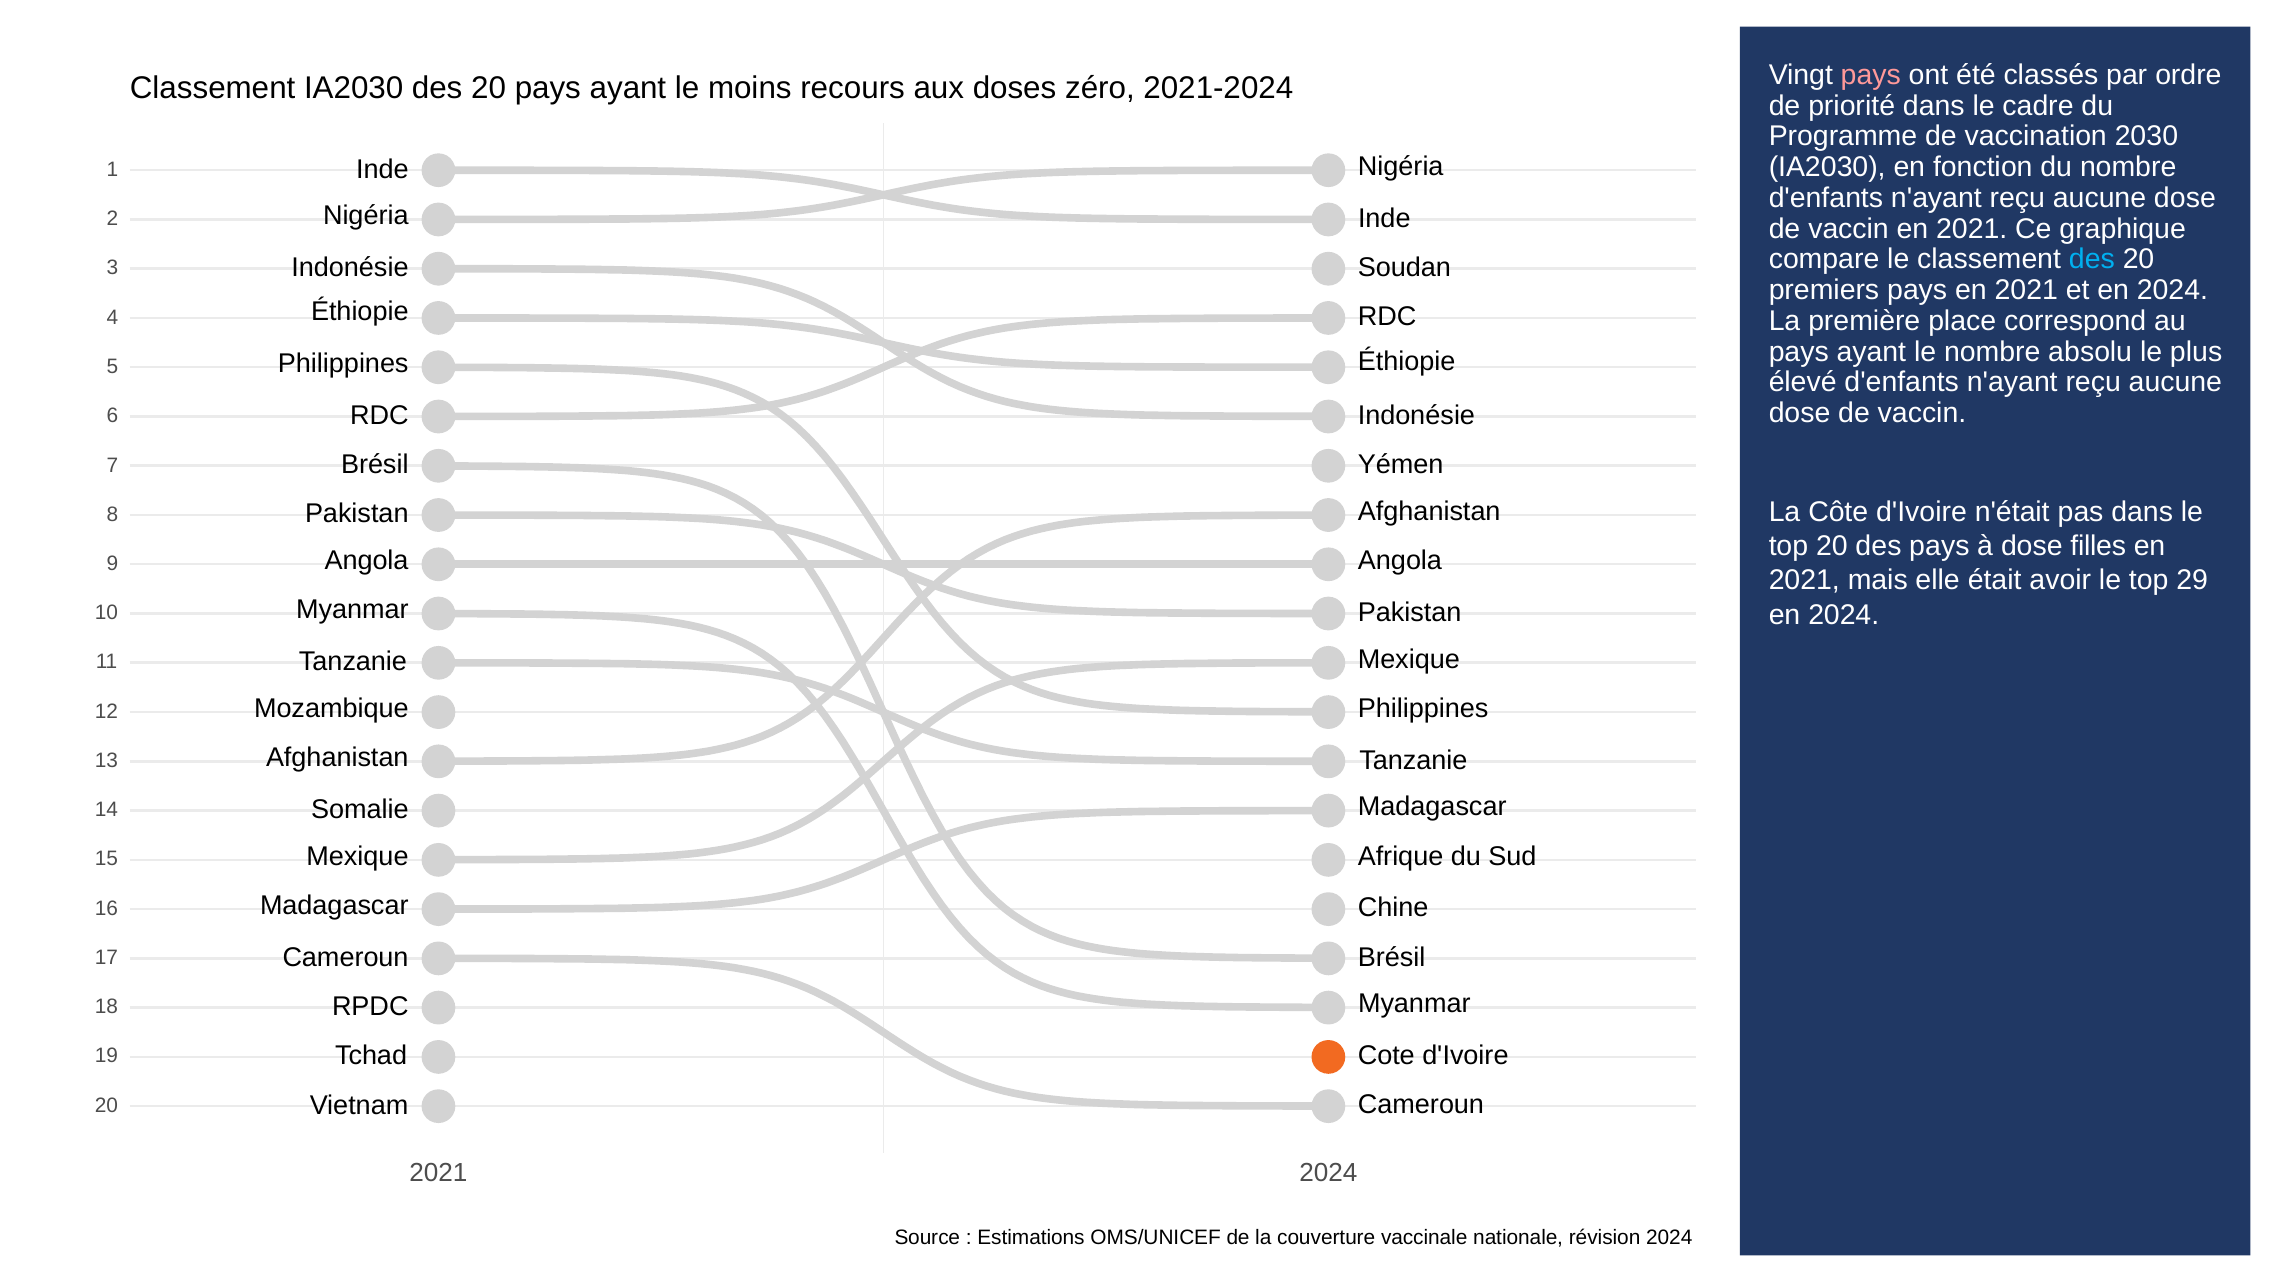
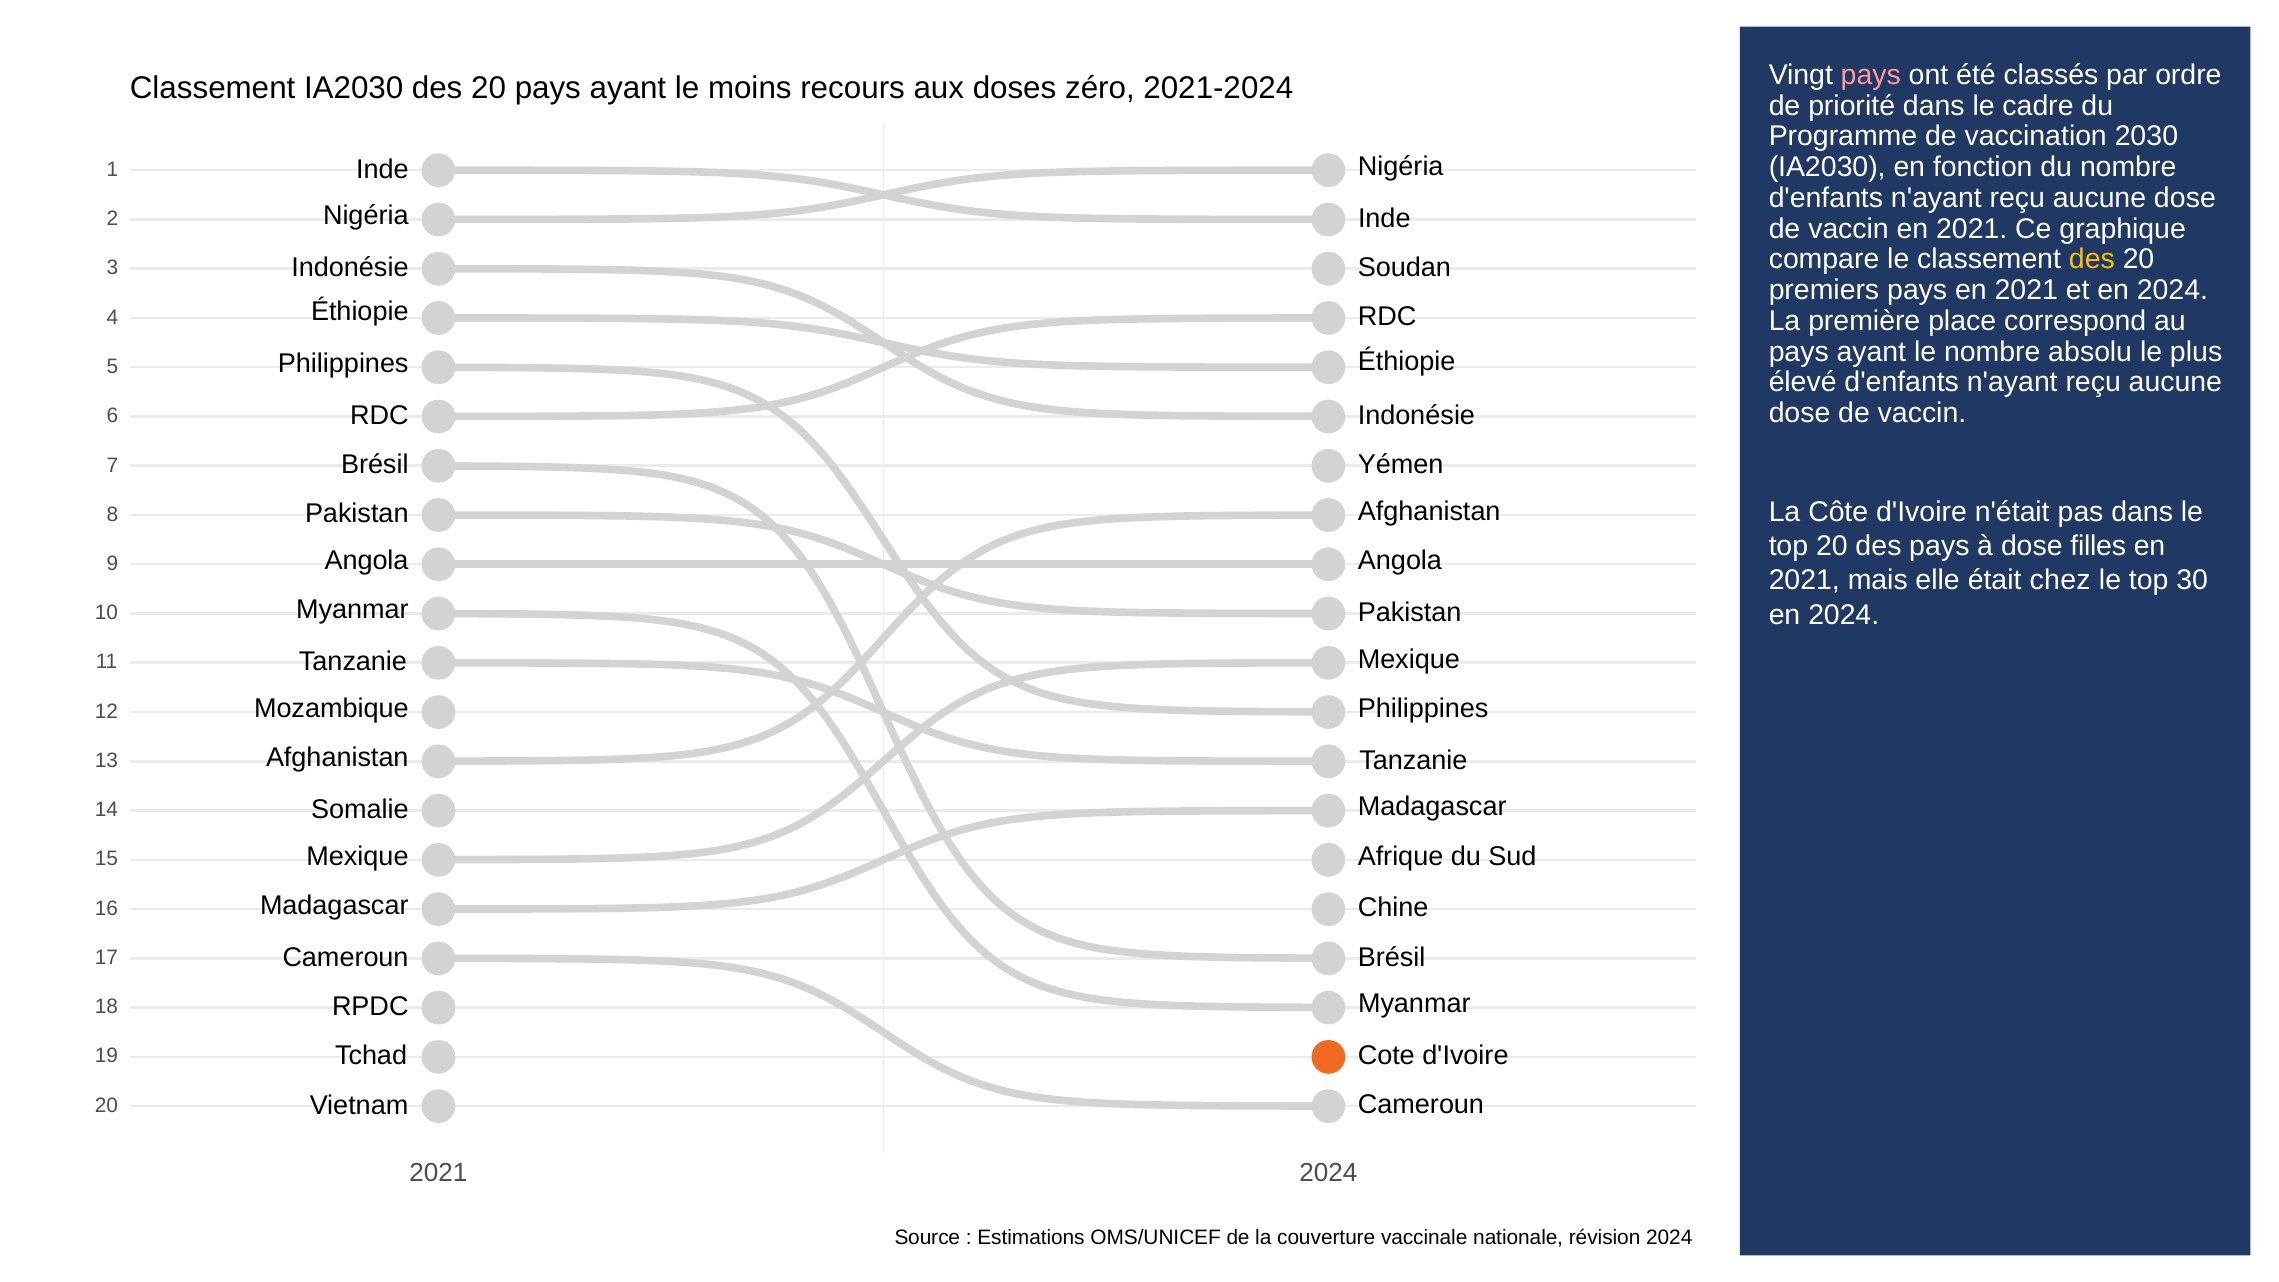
des at (2092, 259) colour: light blue -> yellow
avoir: avoir -> chez
29: 29 -> 30
